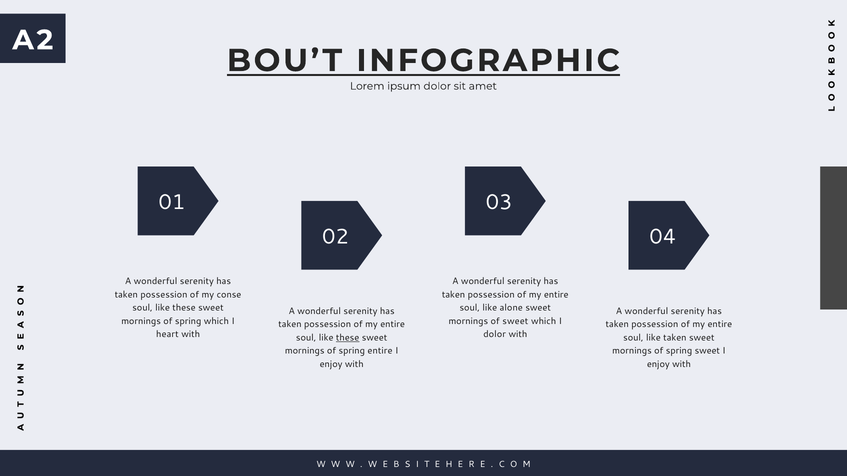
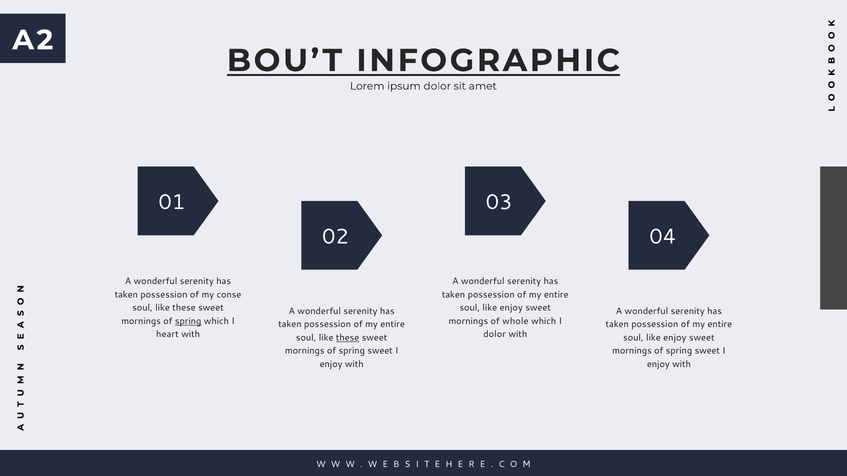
alone at (511, 308): alone -> enjoy
spring at (188, 321) underline: none -> present
of sweet: sweet -> whole
taken at (675, 338): taken -> enjoy
entire at (380, 351): entire -> sweet
